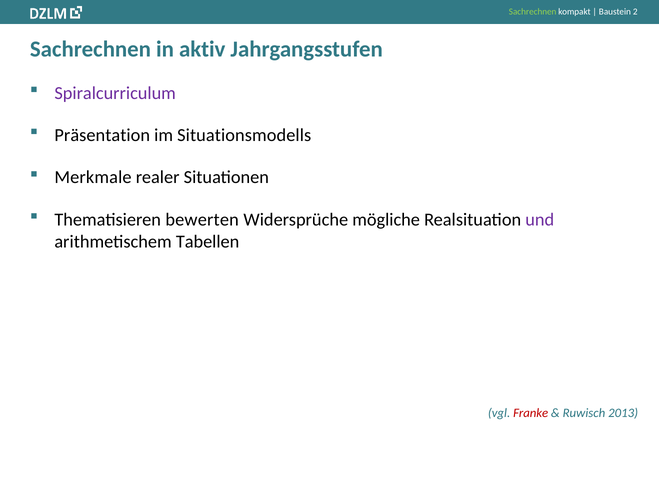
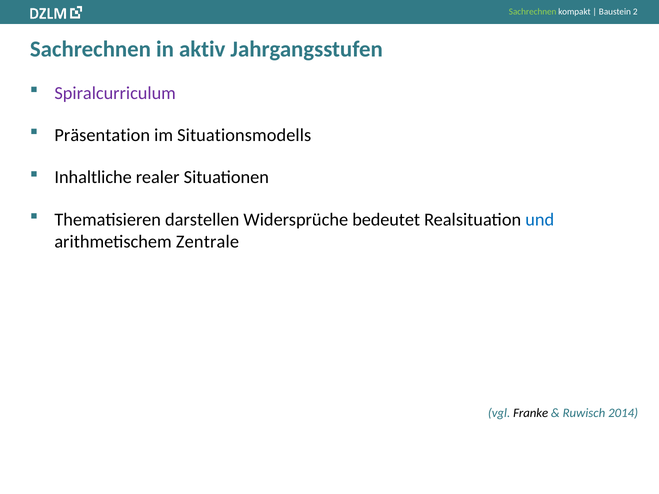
Merkmale: Merkmale -> Inhaltliche
bewerten: bewerten -> darstellen
mögliche: mögliche -> bedeutet
und colour: purple -> blue
Tabellen: Tabellen -> Zentrale
Franke colour: red -> black
2013: 2013 -> 2014
